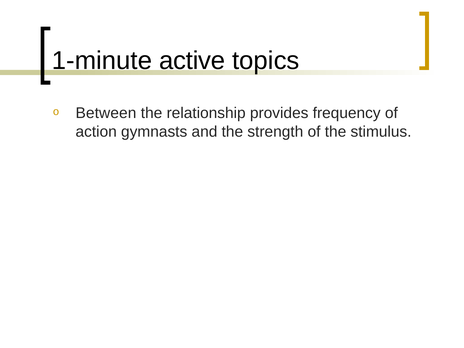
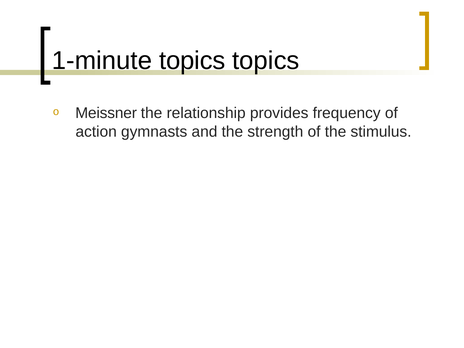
1-minute active: active -> topics
Between: Between -> Meissner
